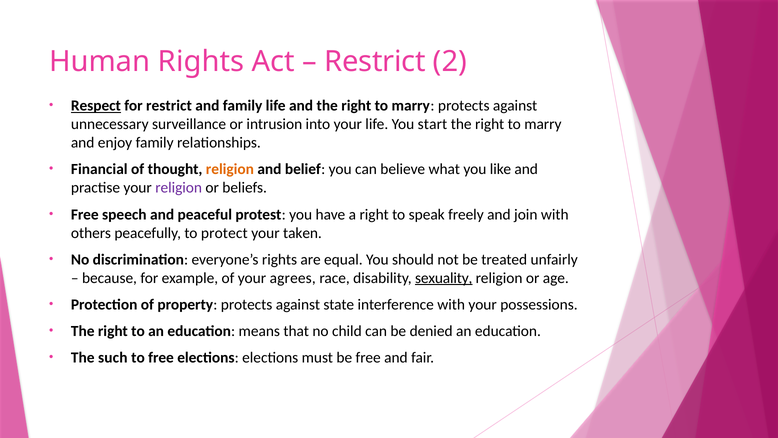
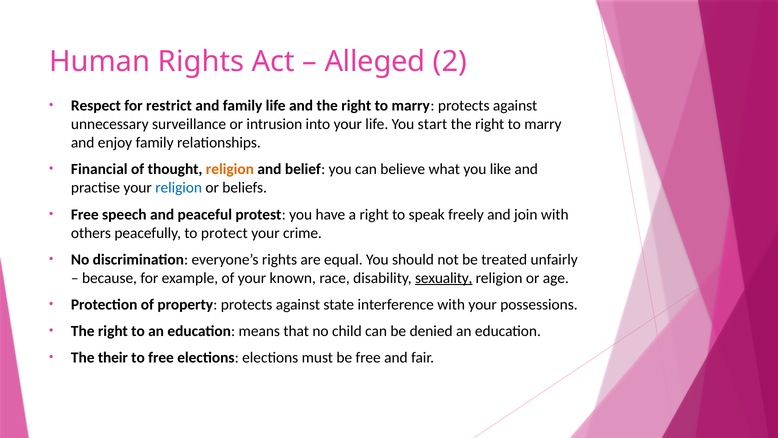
Restrict at (375, 61): Restrict -> Alleged
Respect underline: present -> none
religion at (179, 188) colour: purple -> blue
taken: taken -> crime
agrees: agrees -> known
such: such -> their
